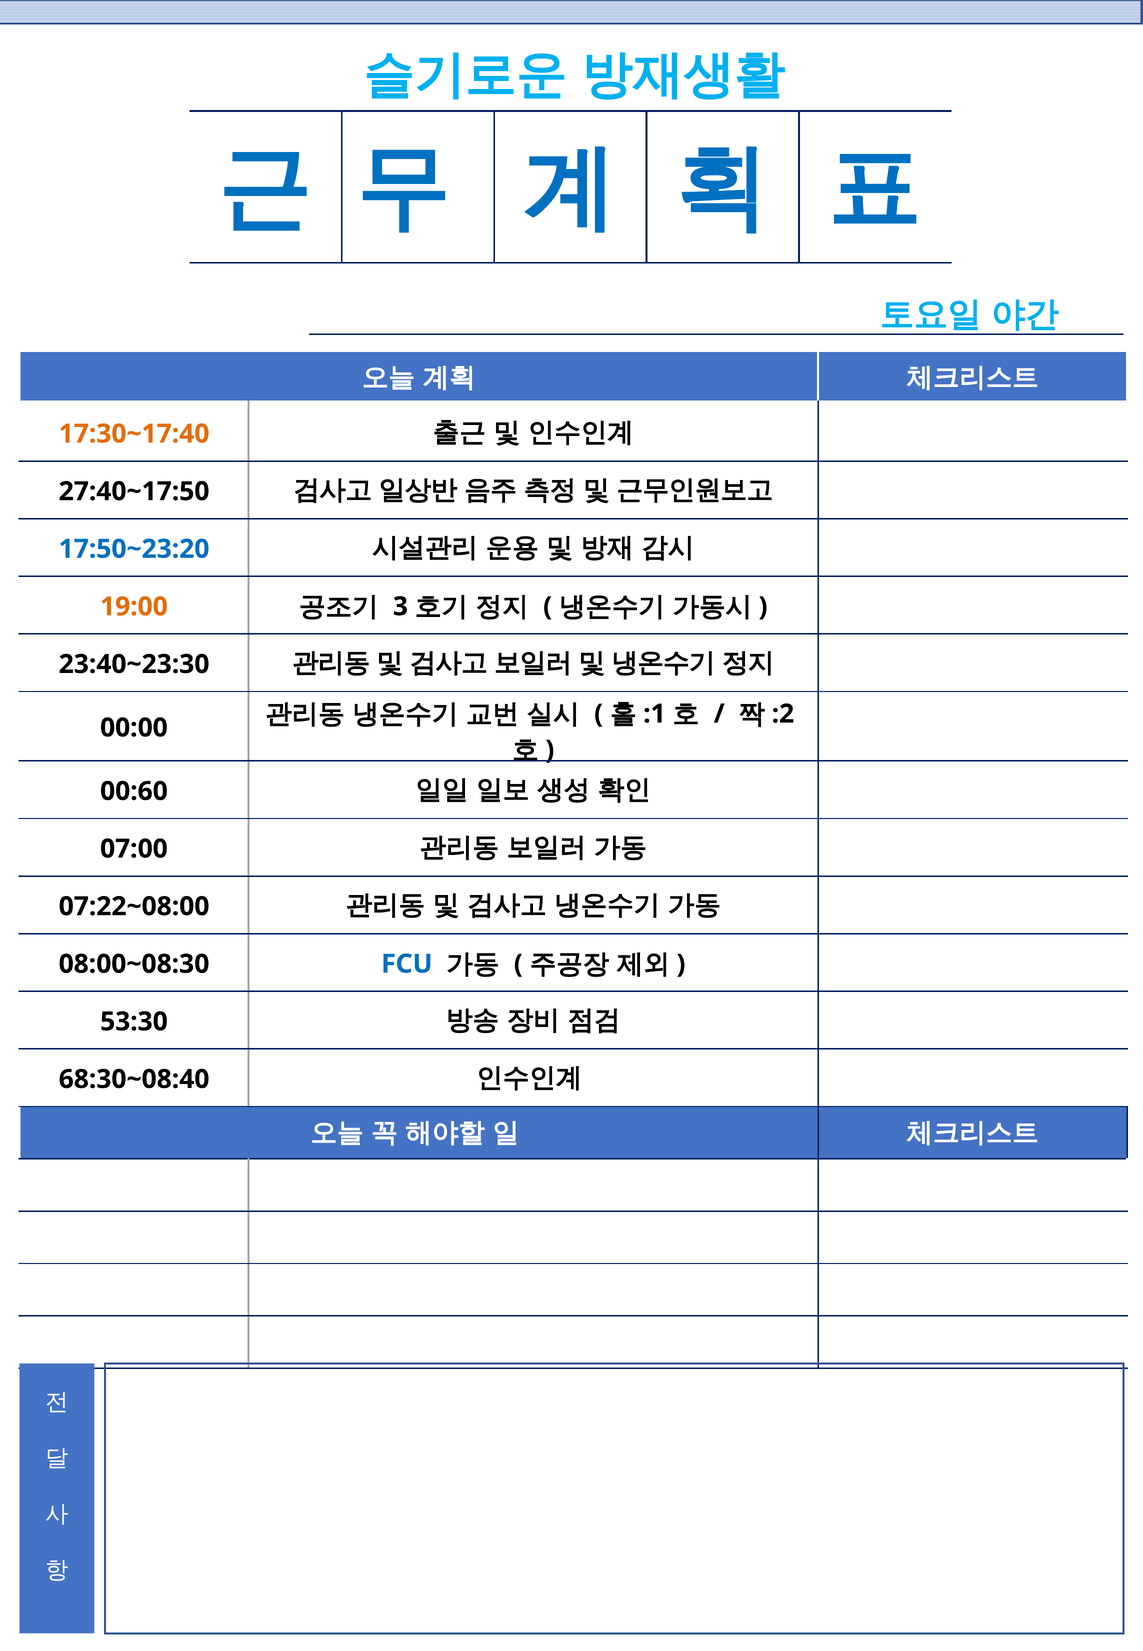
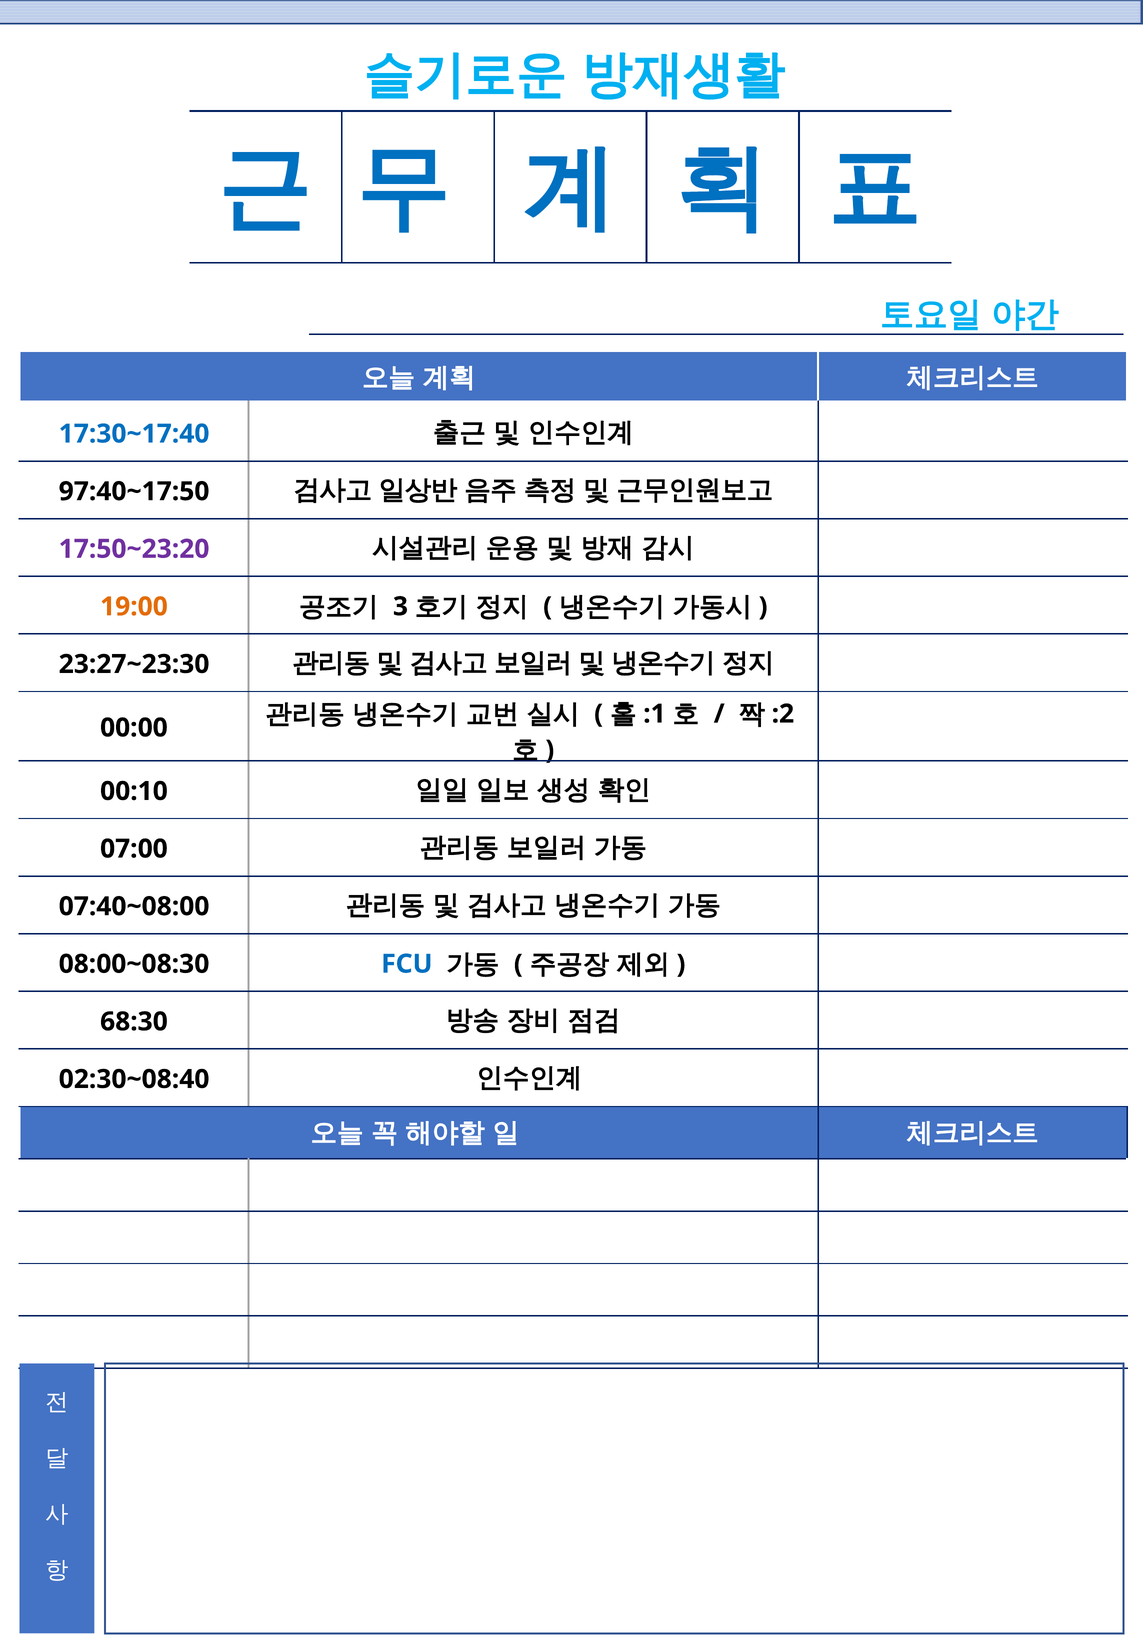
17:30~17:40 colour: orange -> blue
27:40~17:50: 27:40~17:50 -> 97:40~17:50
17:50~23:20 colour: blue -> purple
23:40~23:30: 23:40~23:30 -> 23:27~23:30
00:60: 00:60 -> 00:10
07:22~08:00: 07:22~08:00 -> 07:40~08:00
53:30: 53:30 -> 68:30
68:30~08:40: 68:30~08:40 -> 02:30~08:40
